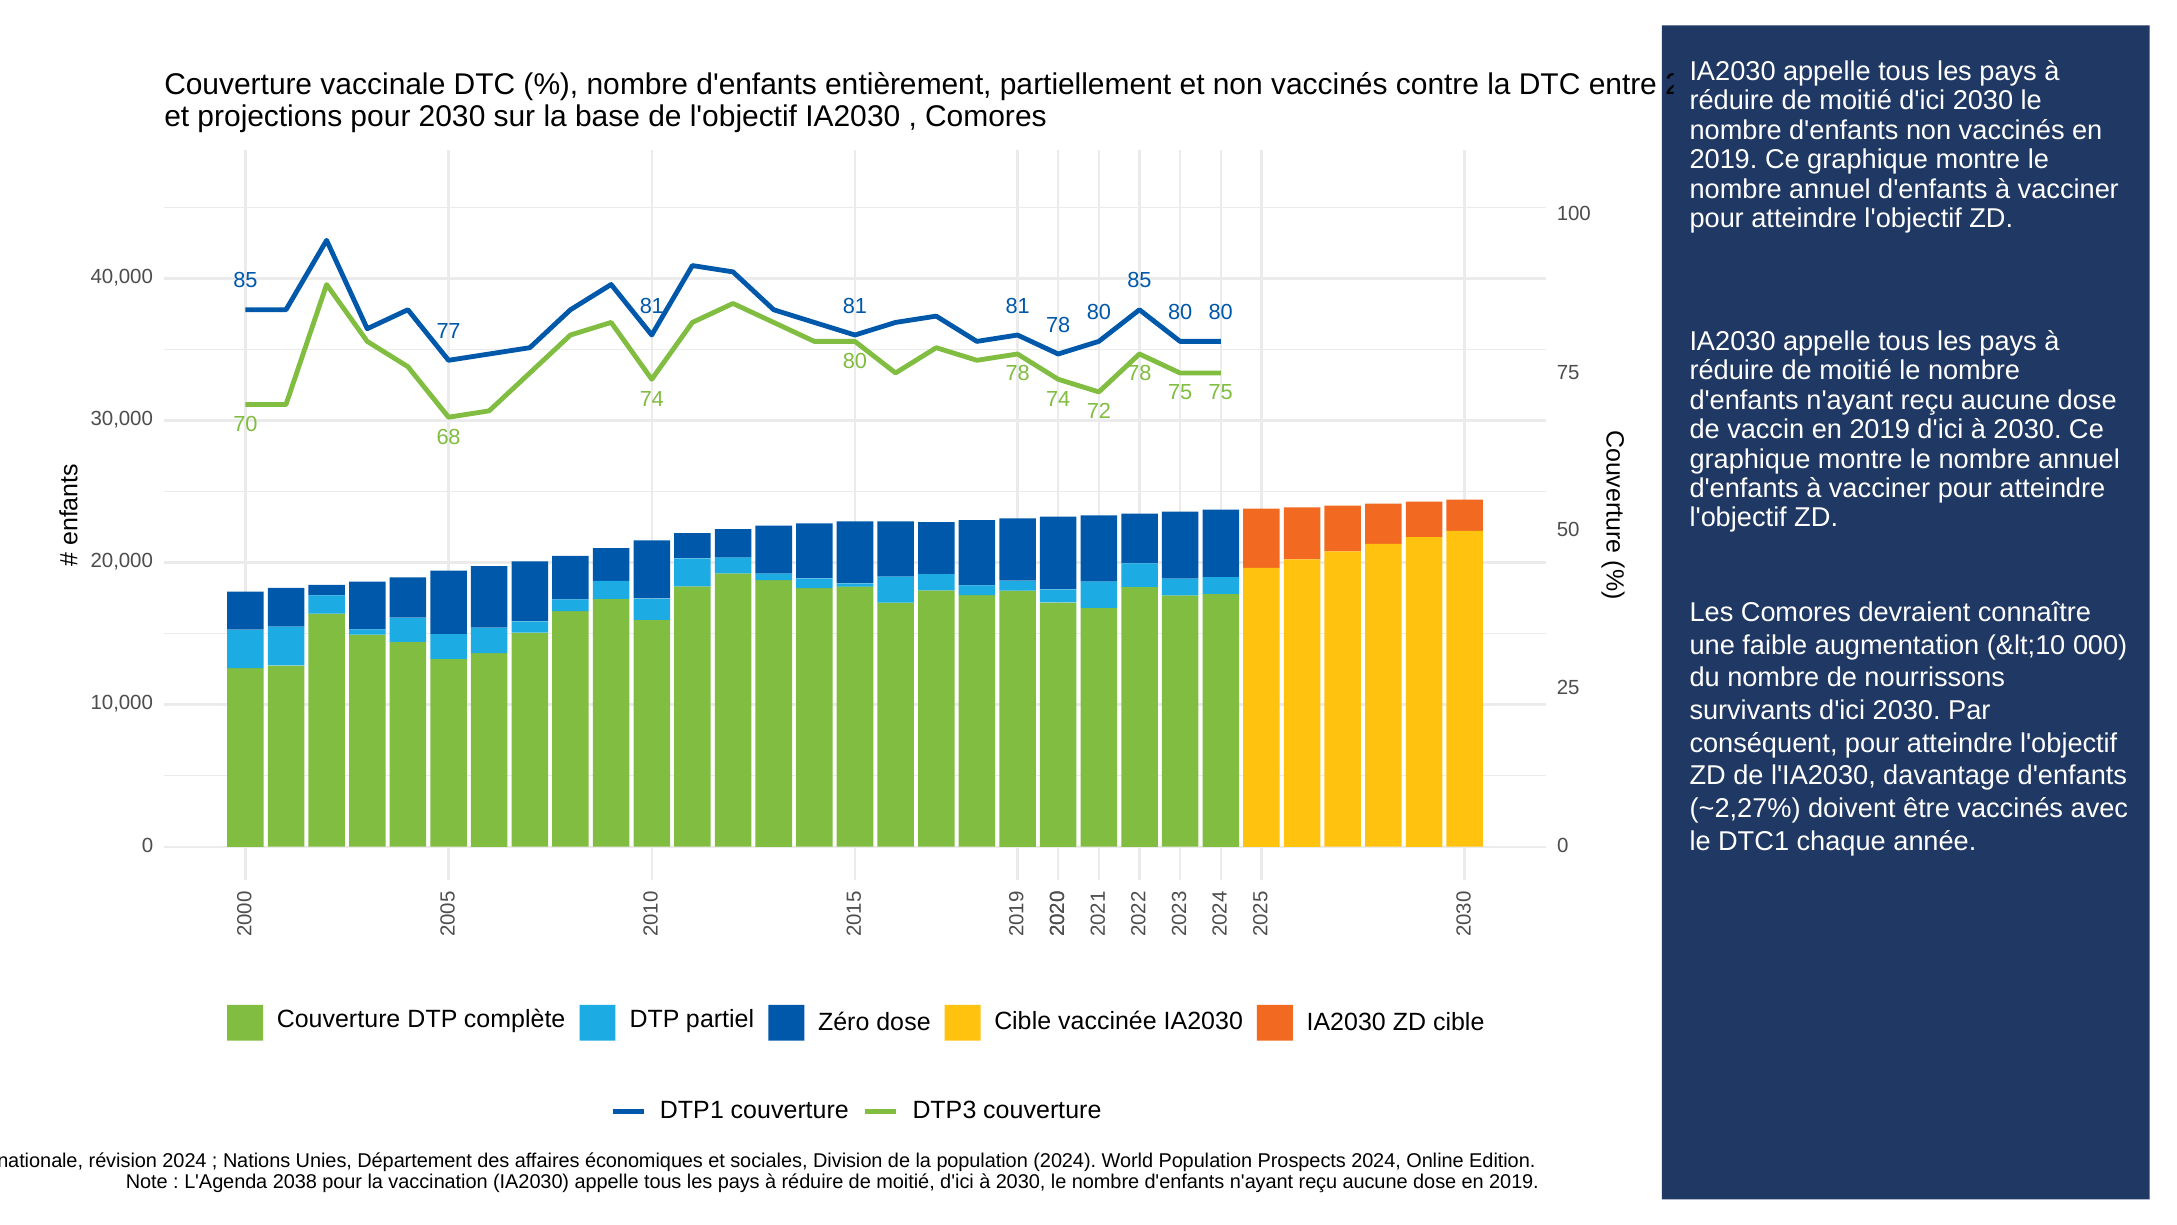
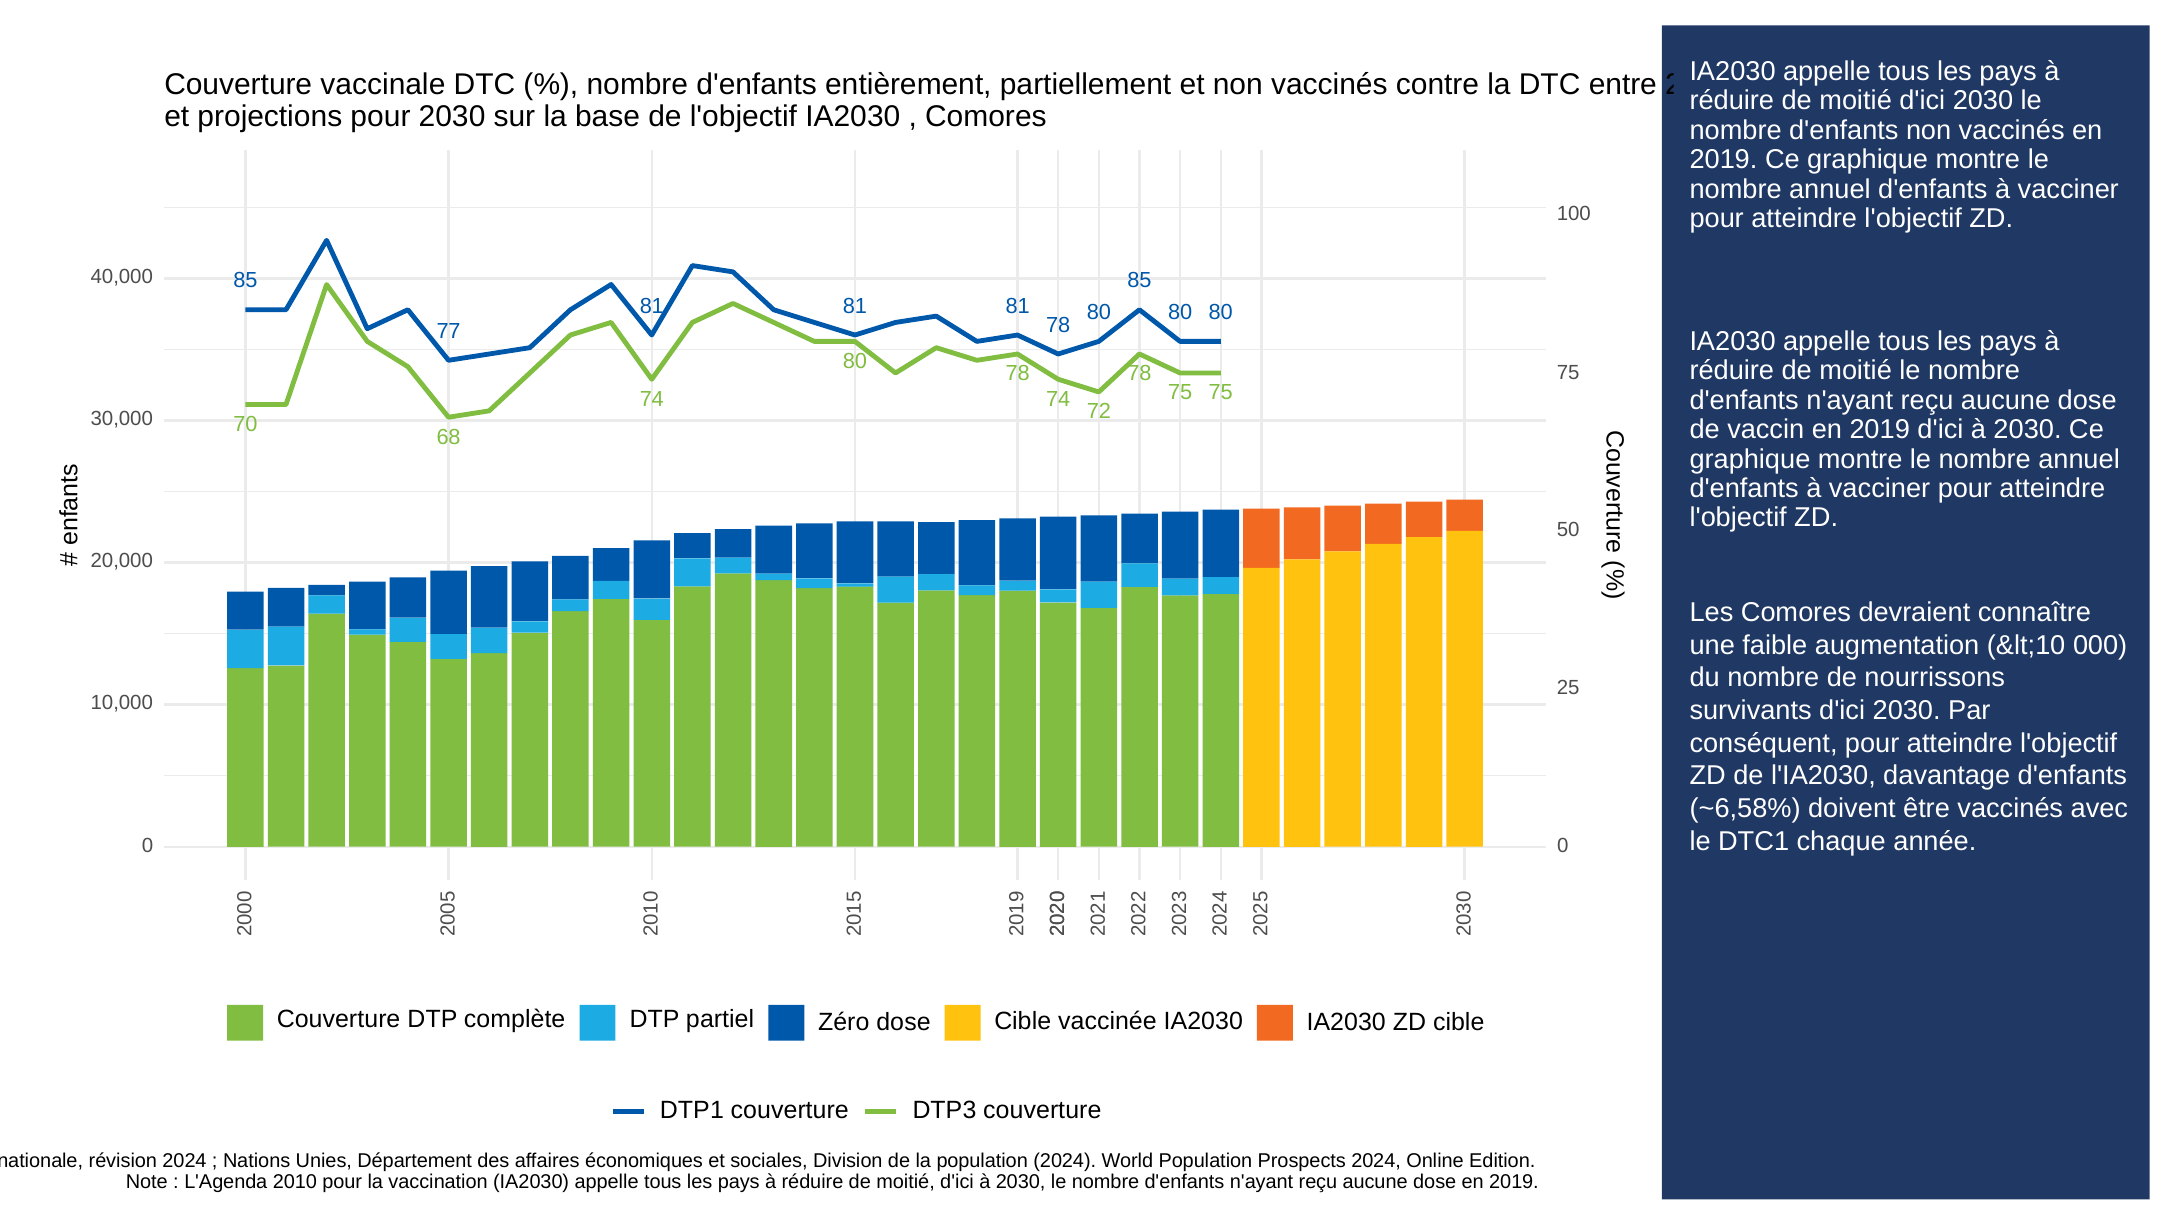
~2,27%: ~2,27% -> ~6,58%
2038: 2038 -> 2010
